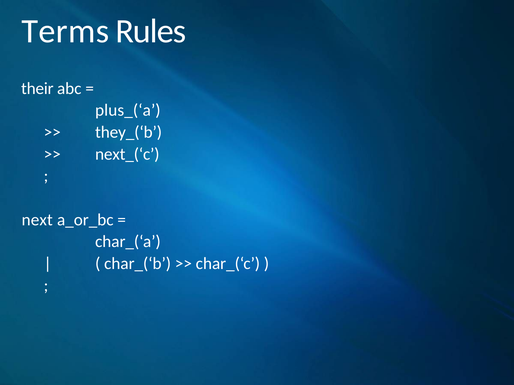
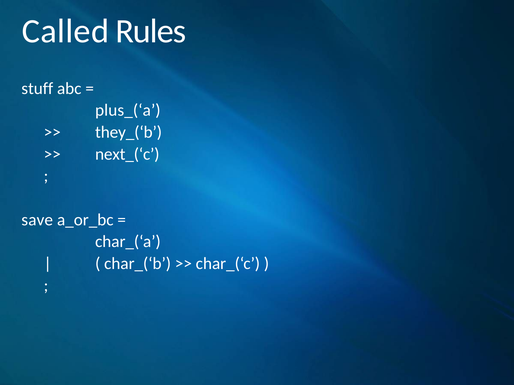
Terms: Terms -> Called
their: their -> stuff
next: next -> save
